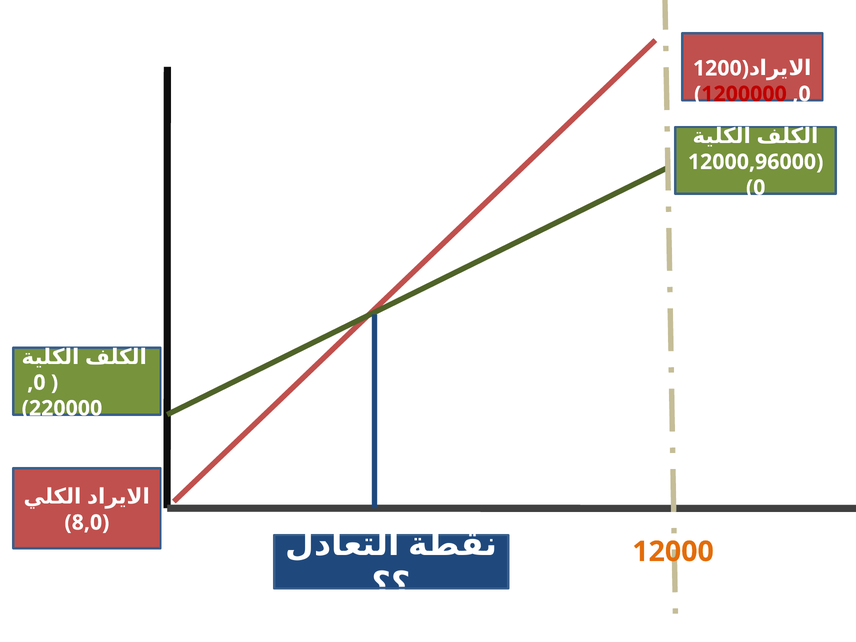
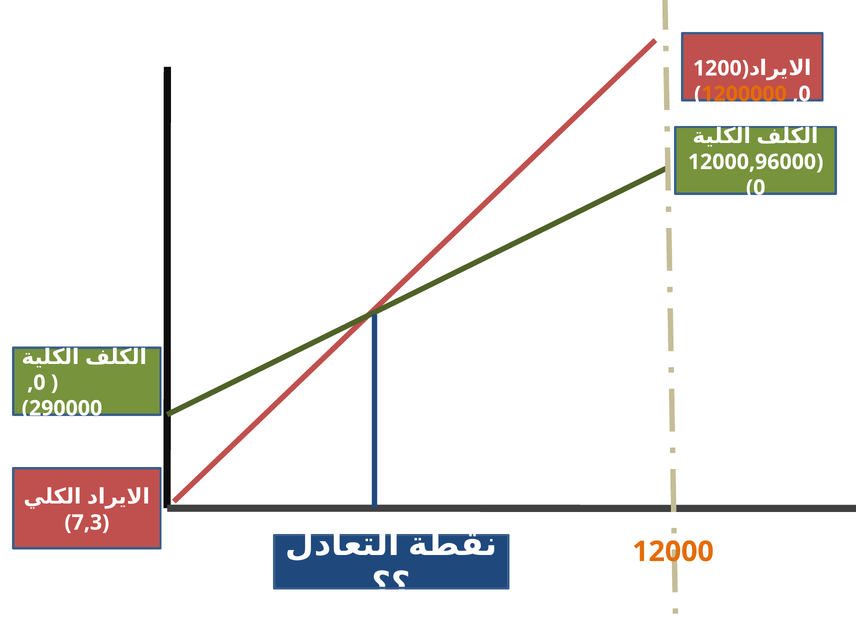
1200000 colour: red -> orange
220000: 220000 -> 290000
8,0: 8,0 -> 7,3
